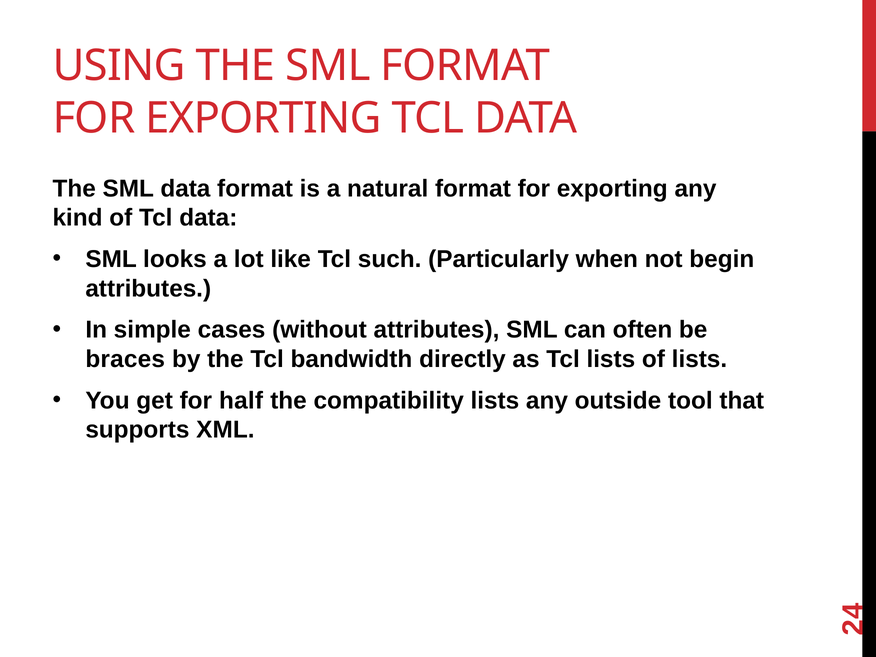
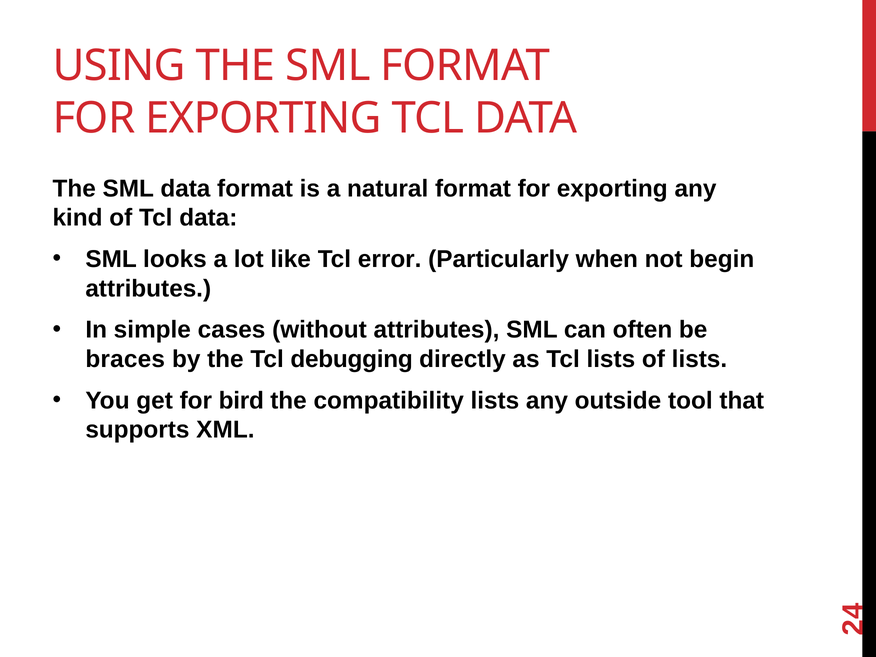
such: such -> error
bandwidth: bandwidth -> debugging
half: half -> bird
